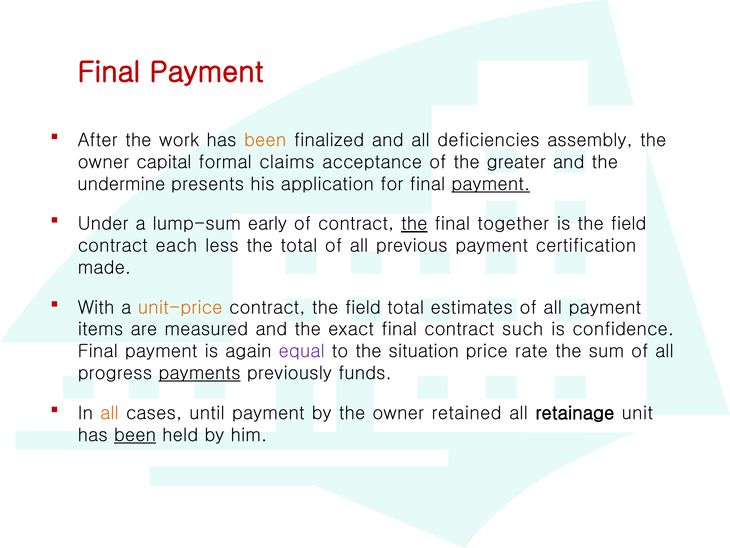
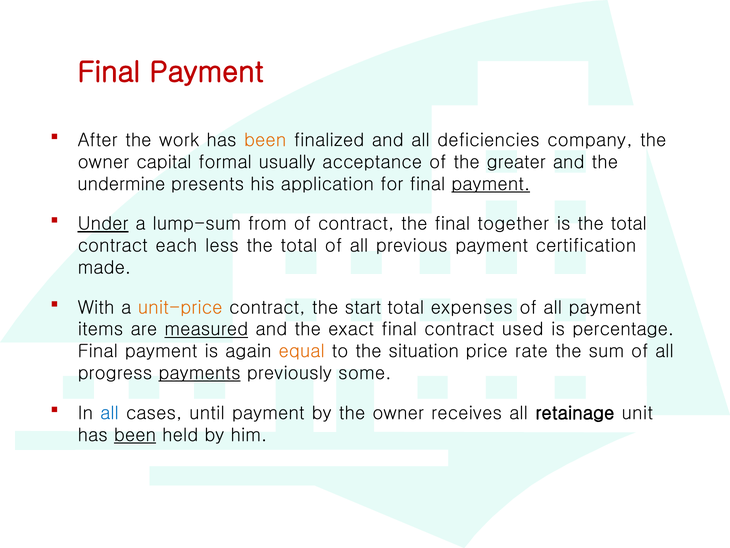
assembly: assembly -> company
claims: claims -> usually
Under underline: none -> present
early: early -> from
the at (414, 224) underline: present -> none
is the field: field -> total
contract the field: field -> start
estimates: estimates -> expenses
measured underline: none -> present
such: such -> used
confidence: confidence -> percentage
equal colour: purple -> orange
funds: funds -> some
all at (109, 413) colour: orange -> blue
retained: retained -> receives
